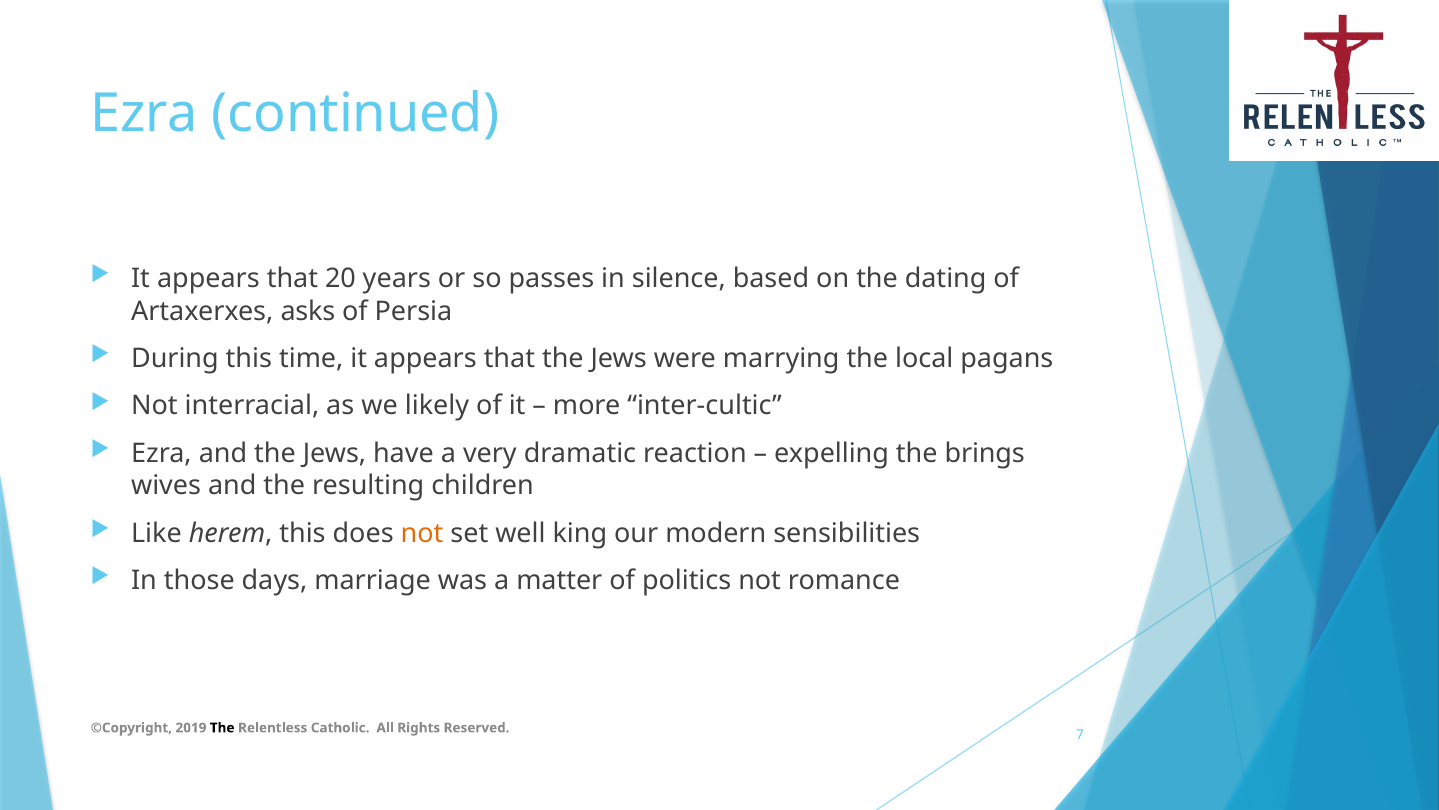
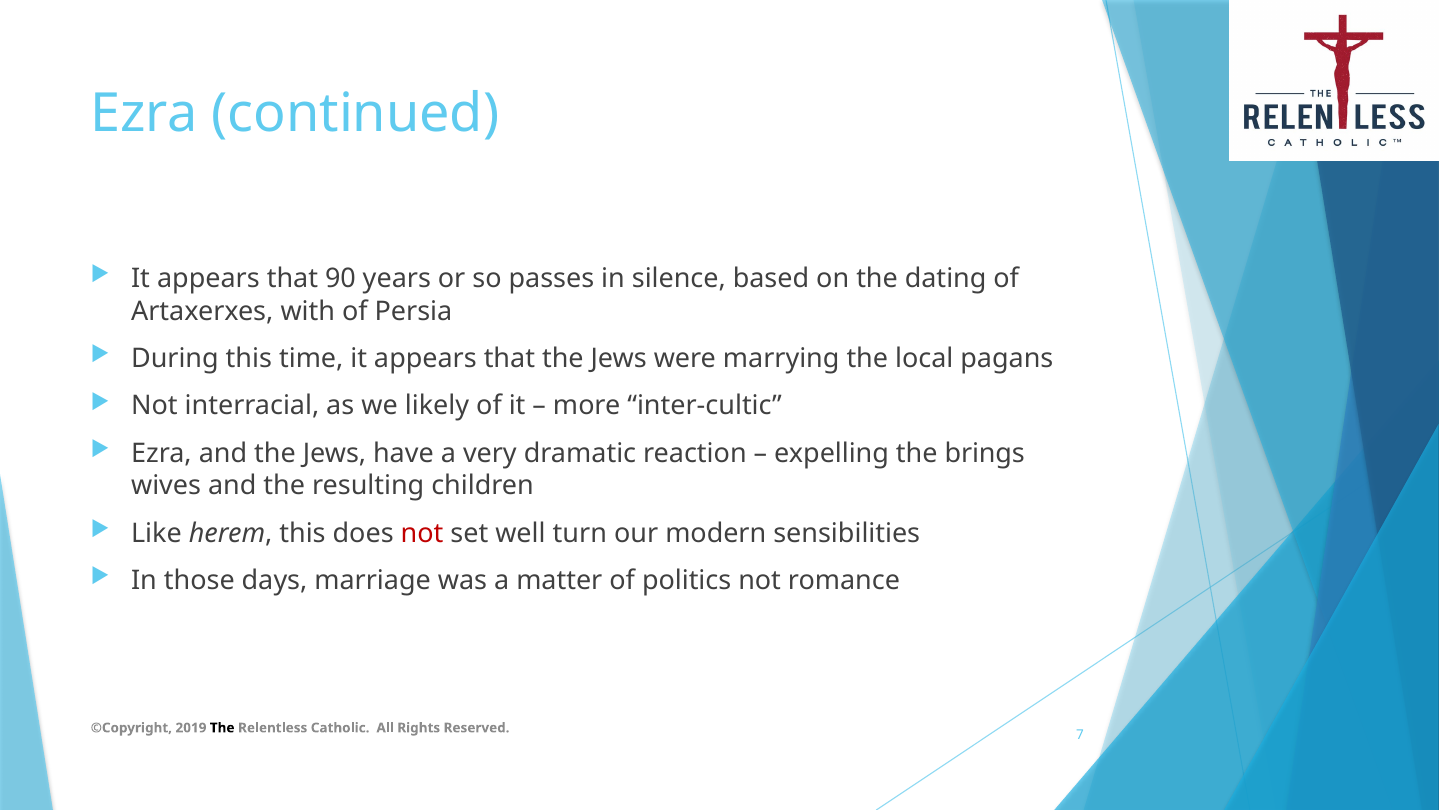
20: 20 -> 90
asks: asks -> with
not at (422, 533) colour: orange -> red
king: king -> turn
